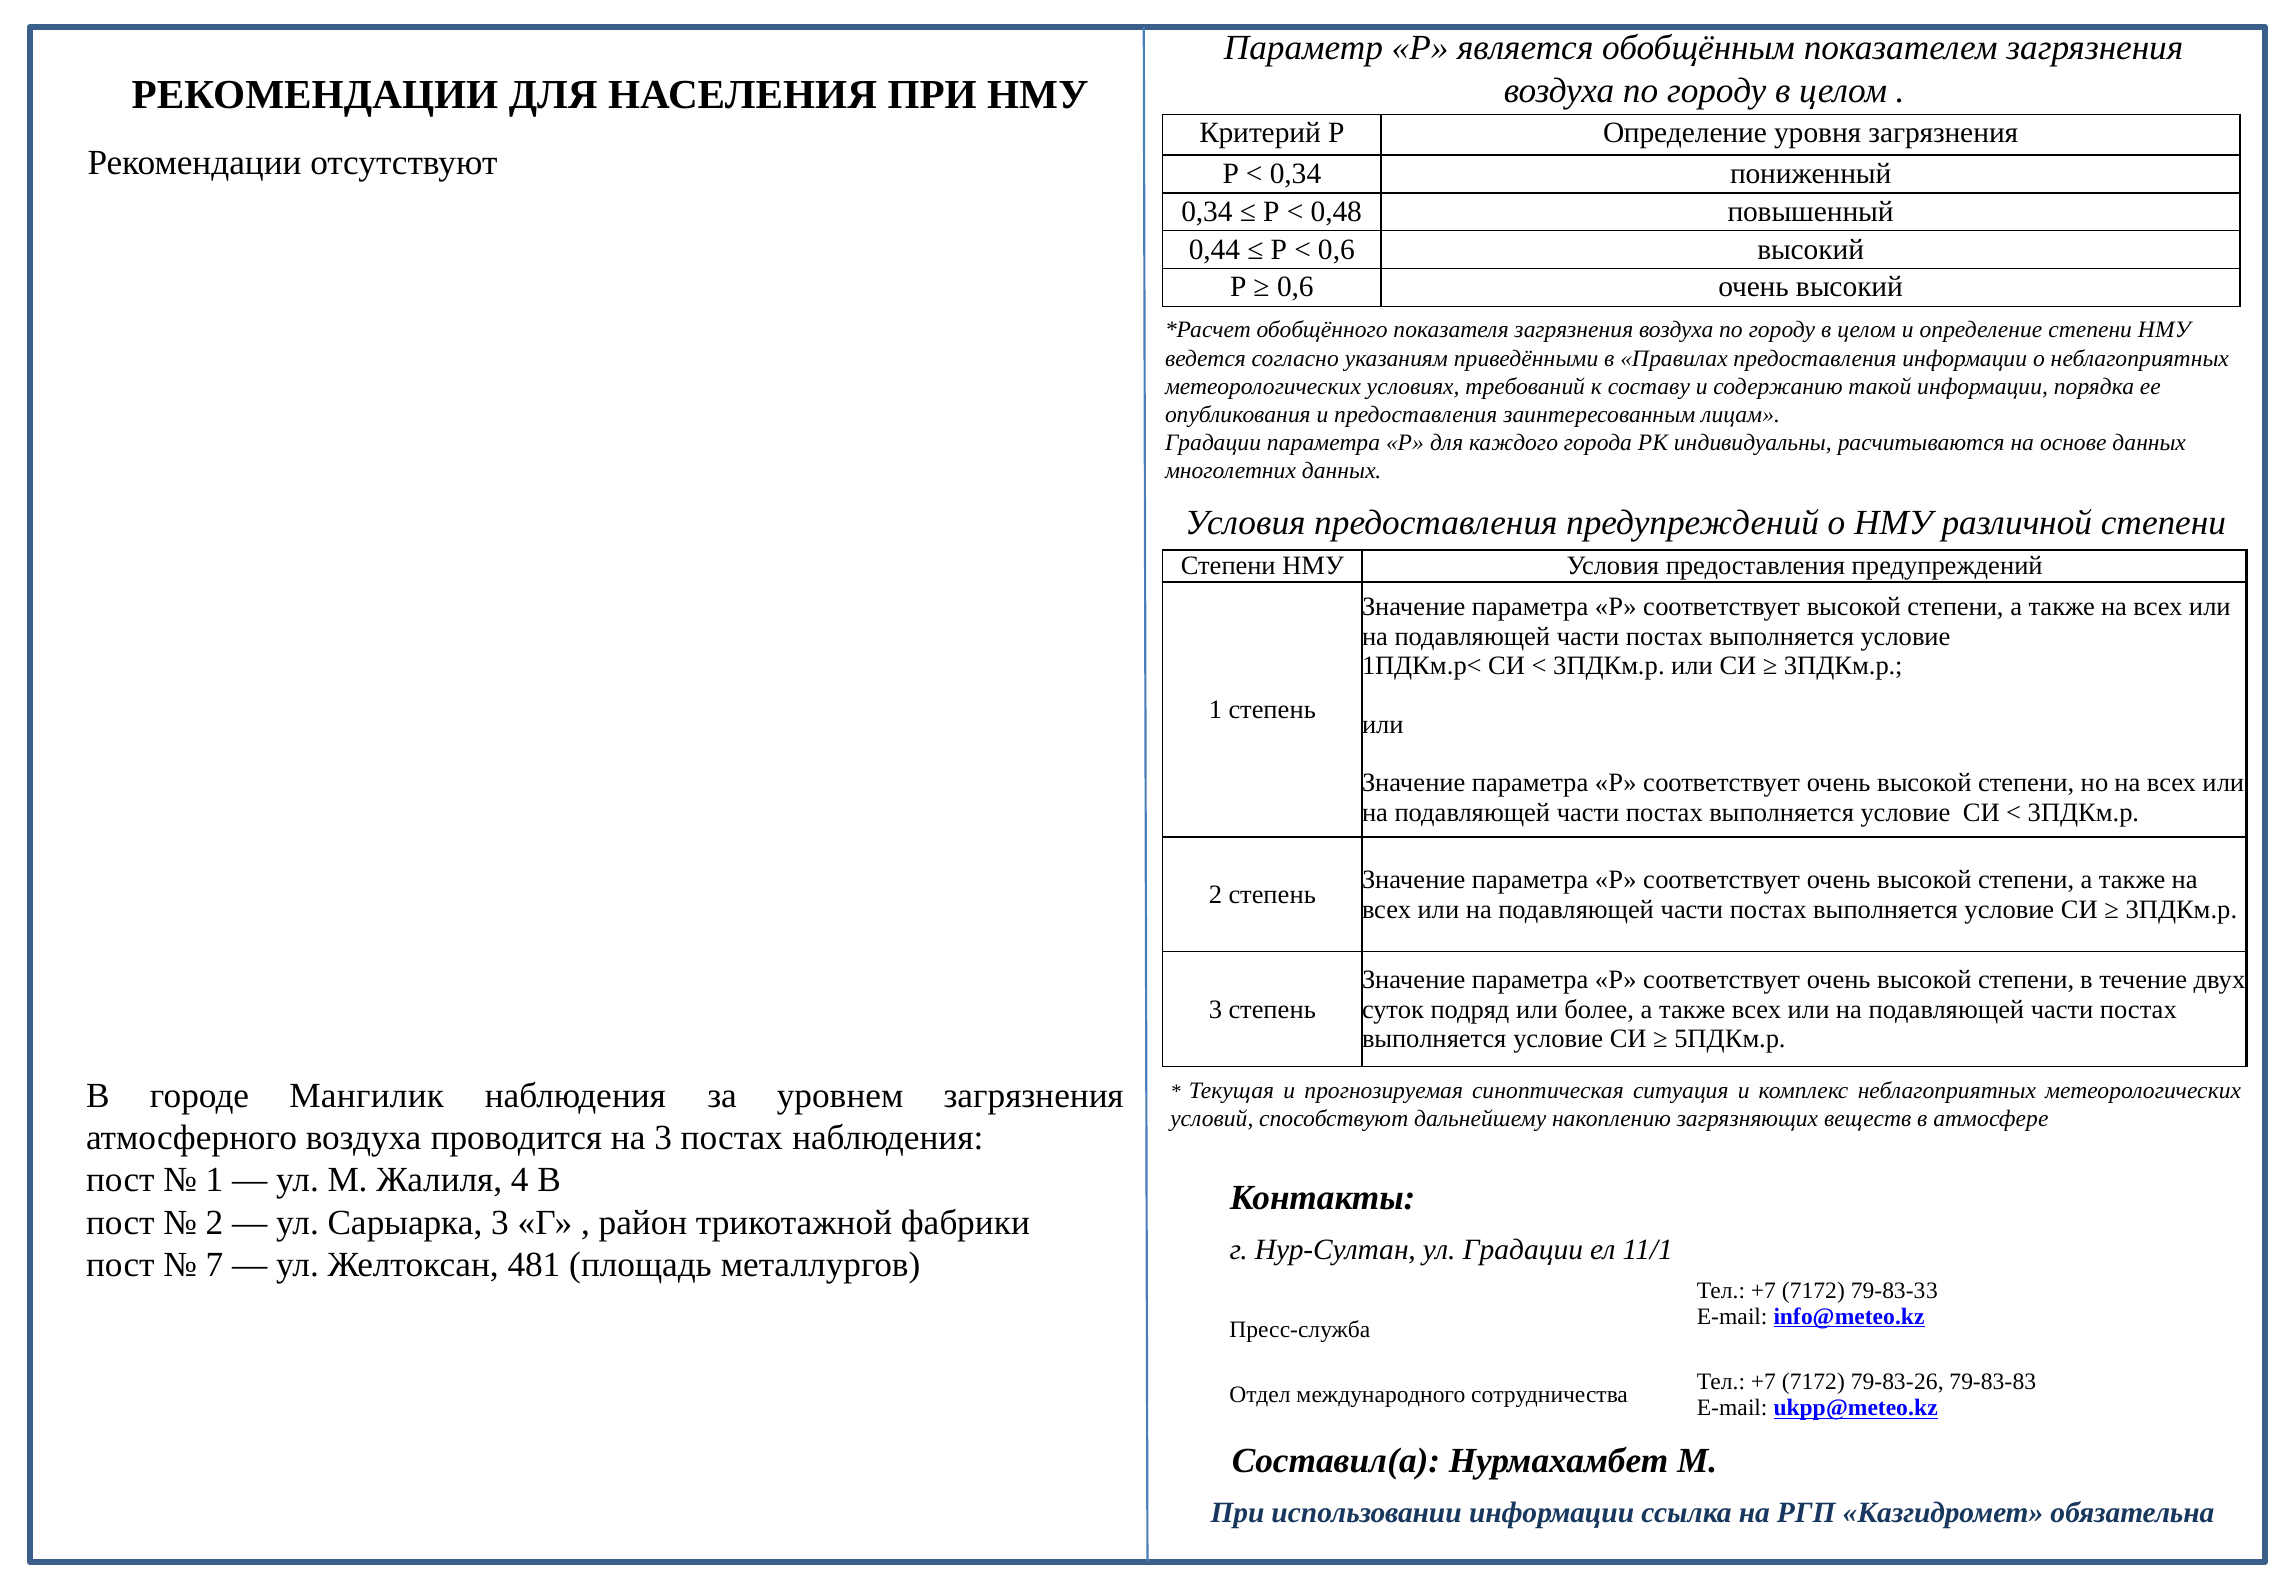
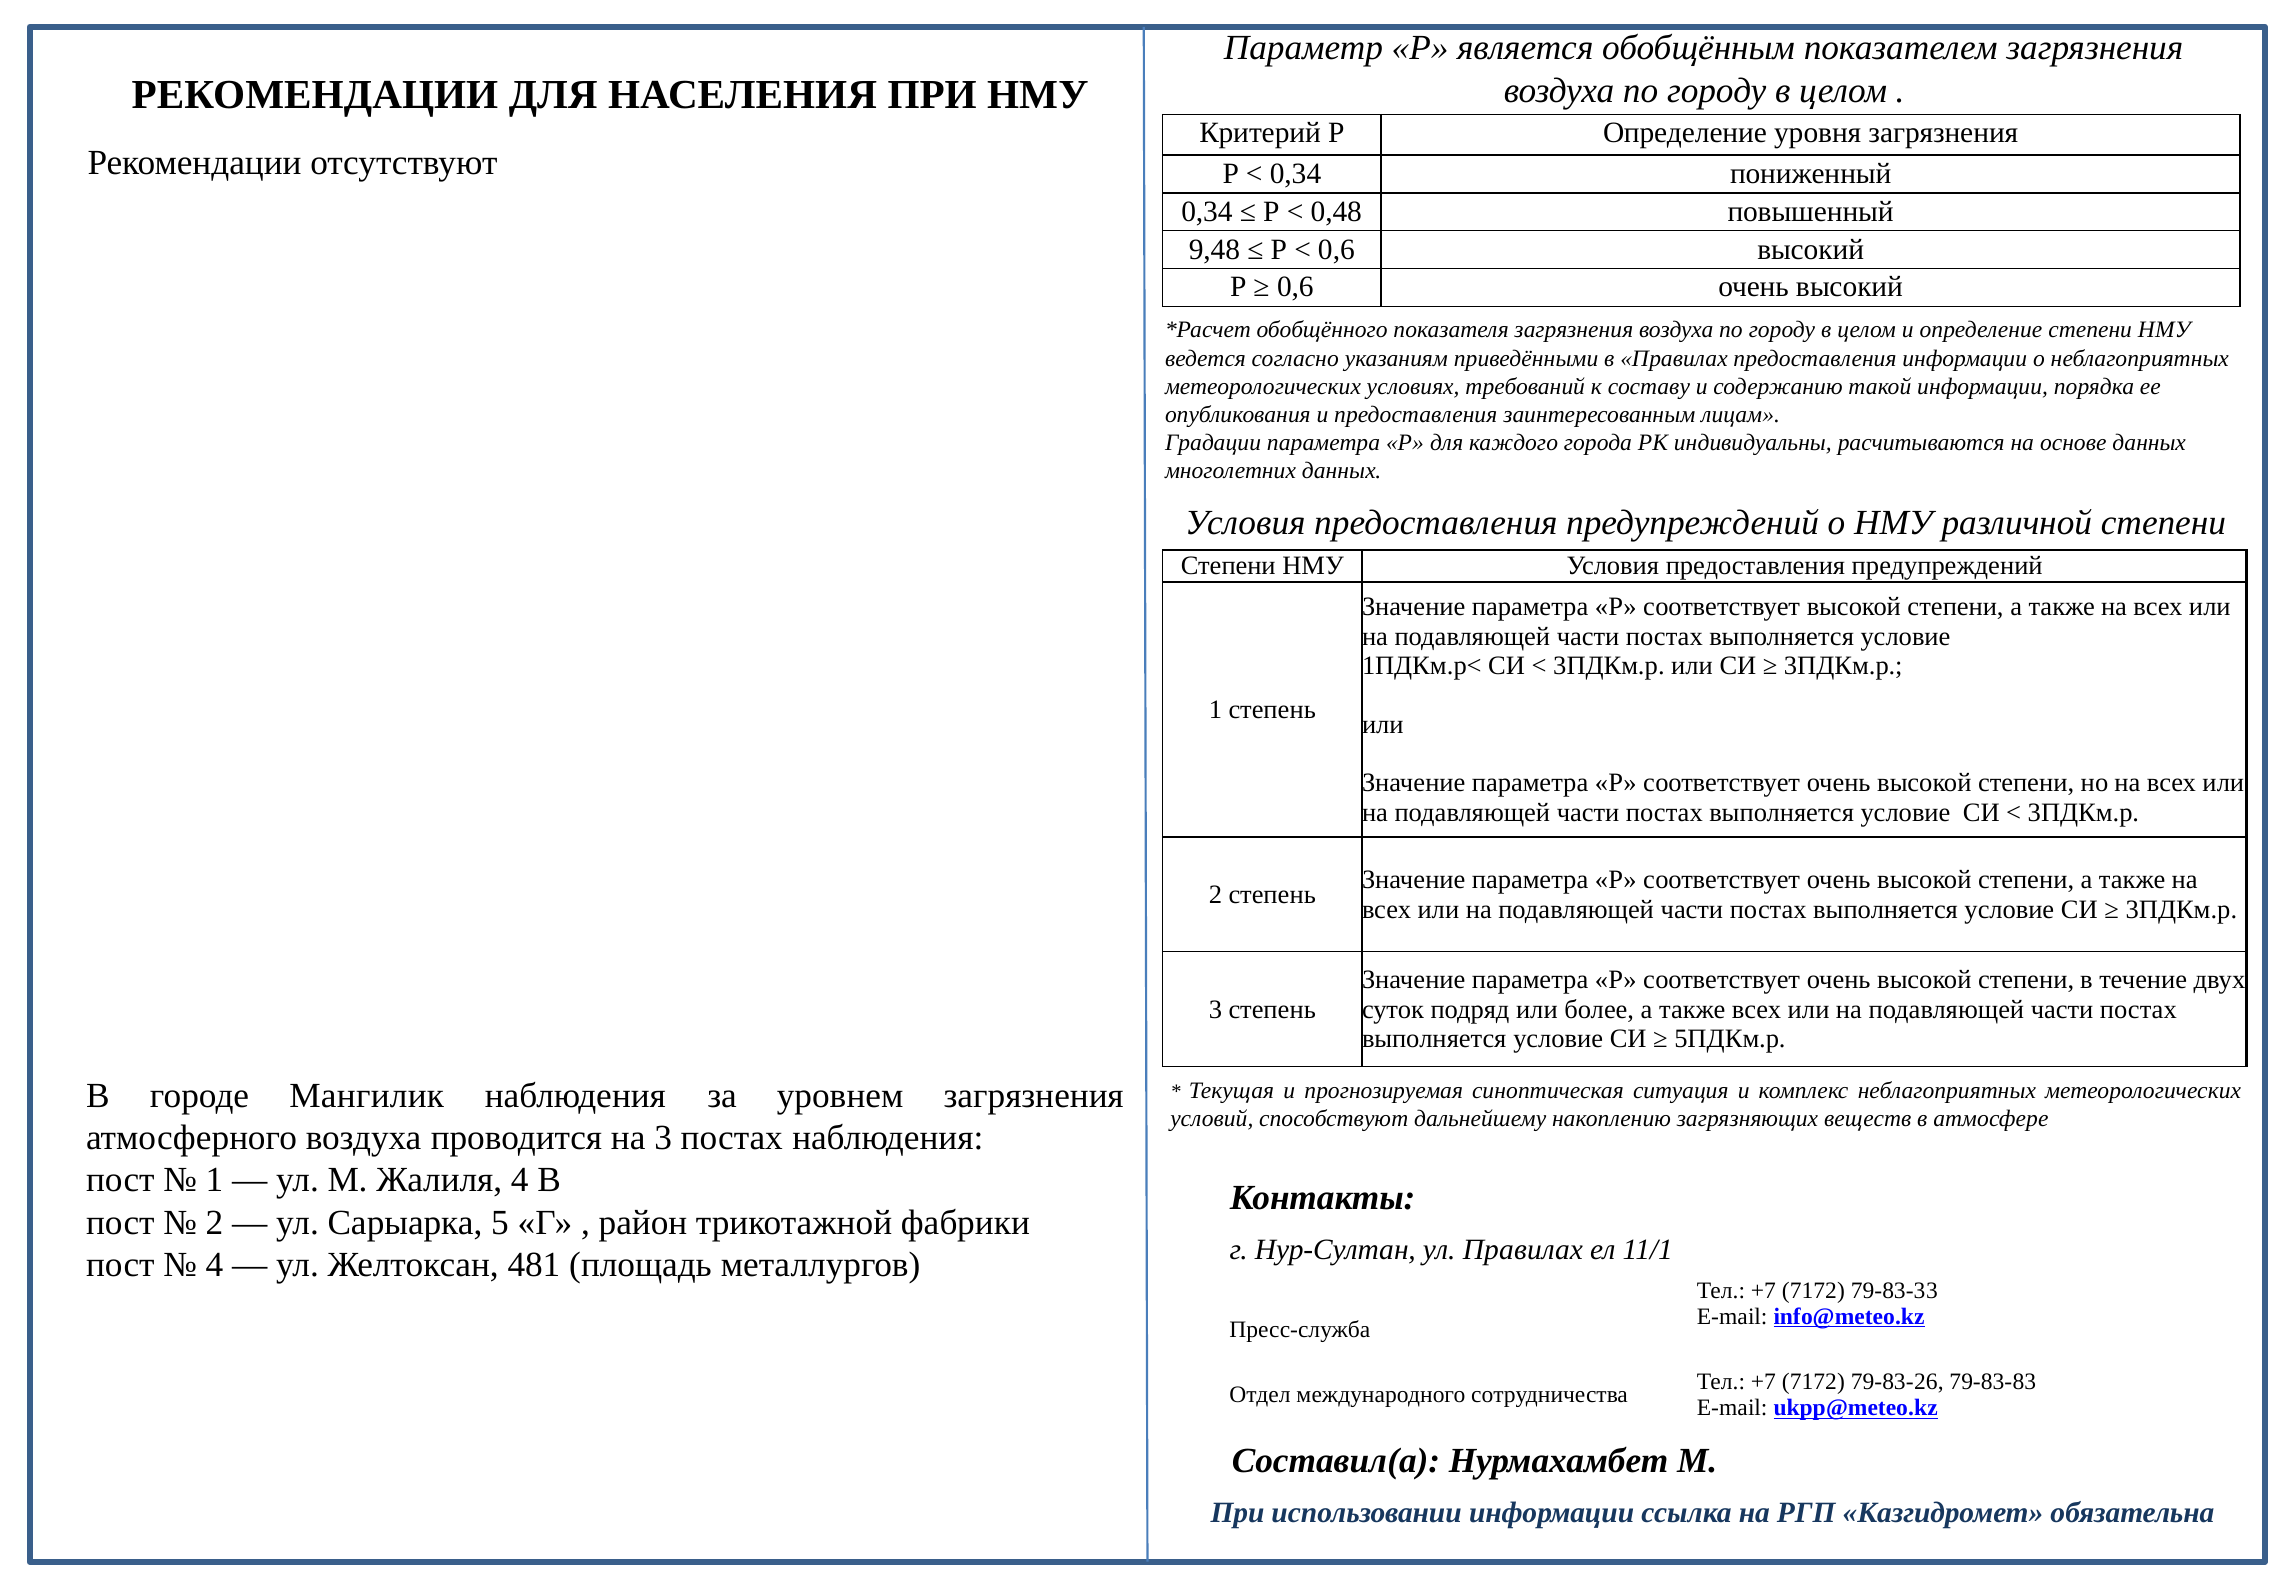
0,44: 0,44 -> 9,48
Сарыарка 3: 3 -> 5
ул Градации: Градации -> Правилах
7 at (215, 1265): 7 -> 4
